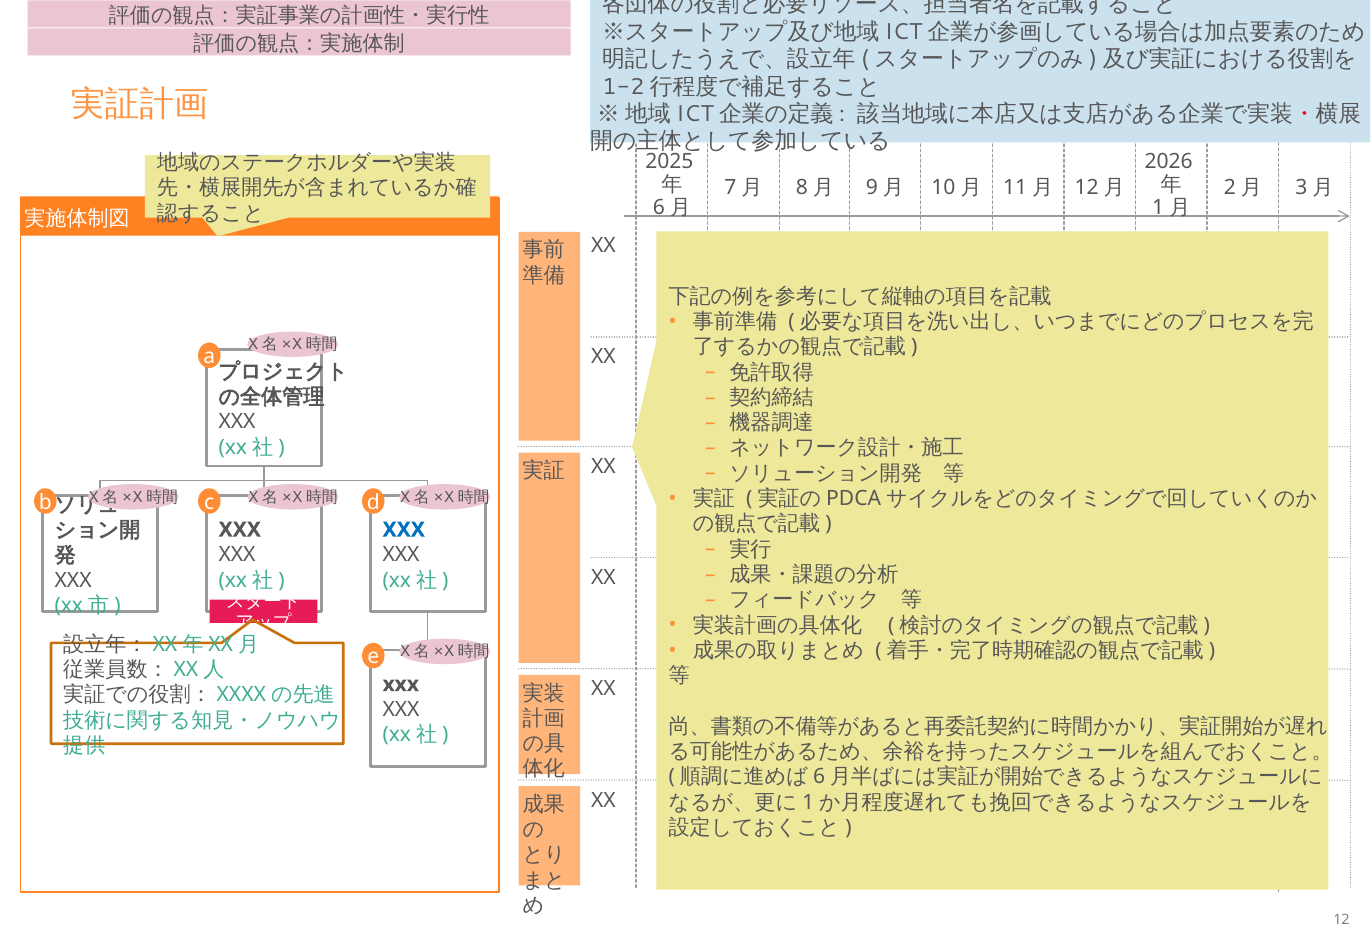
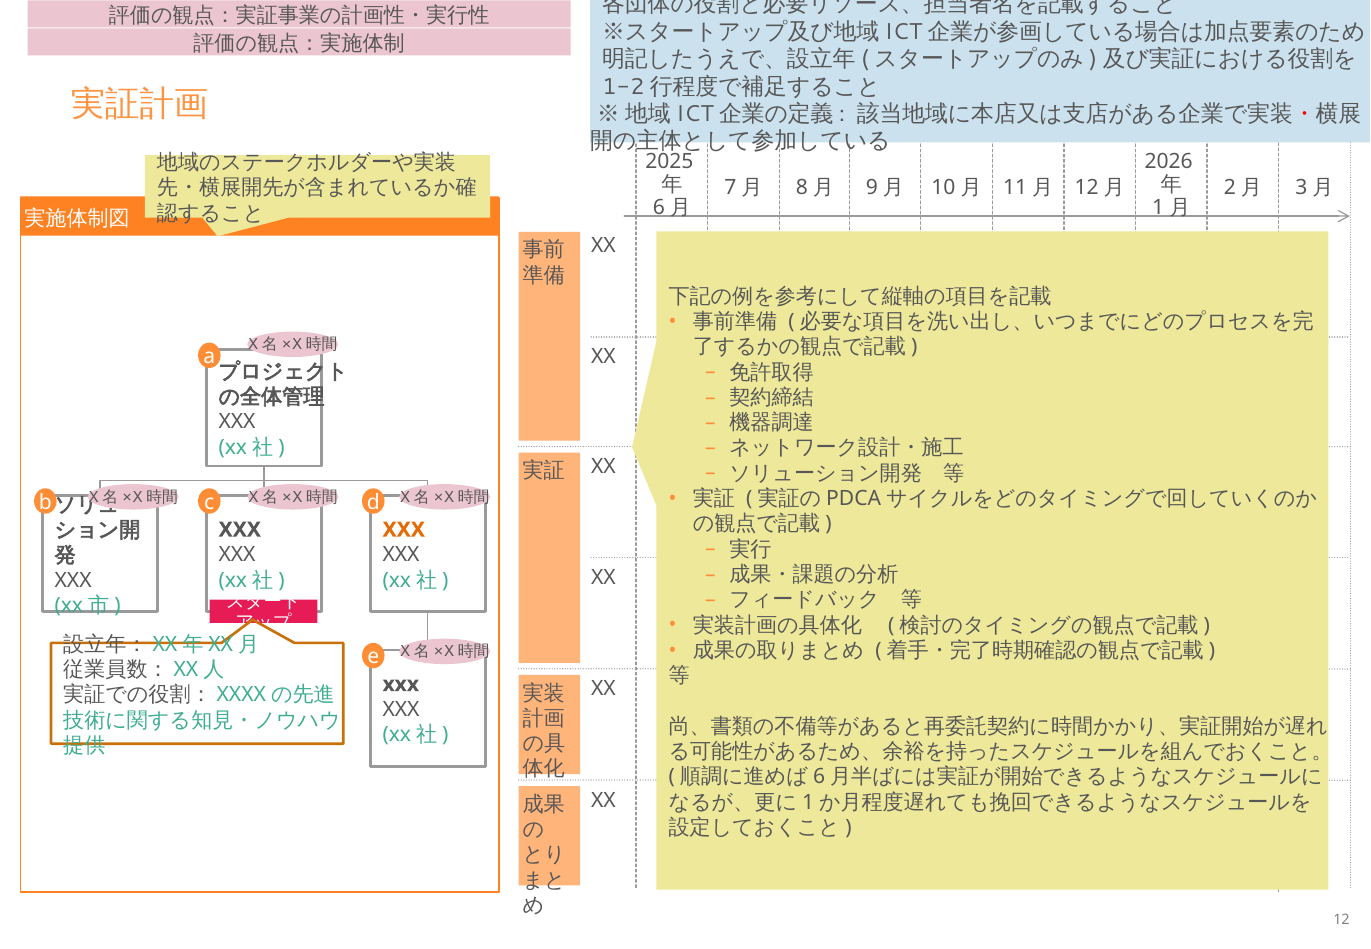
XXX at (404, 530) colour: blue -> orange
